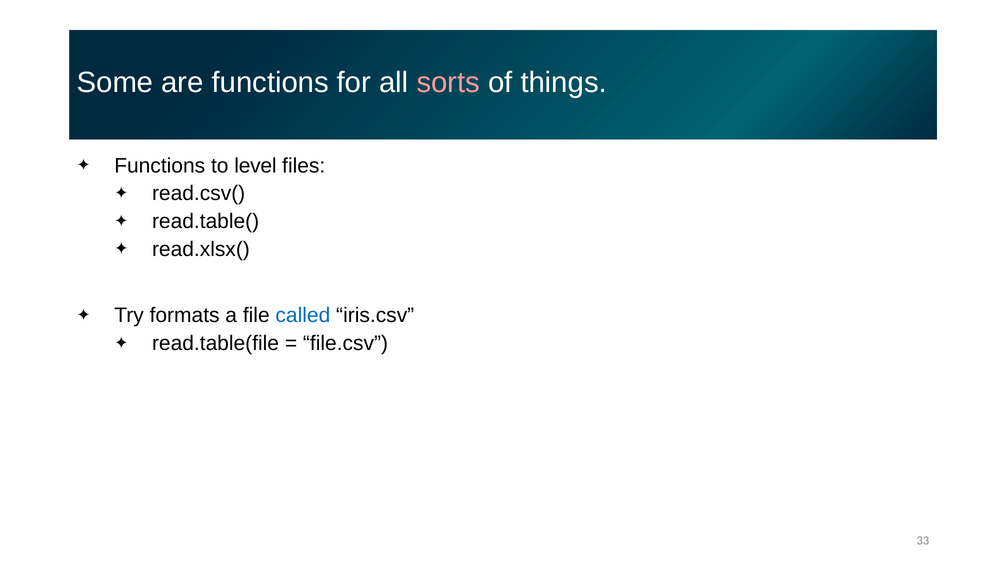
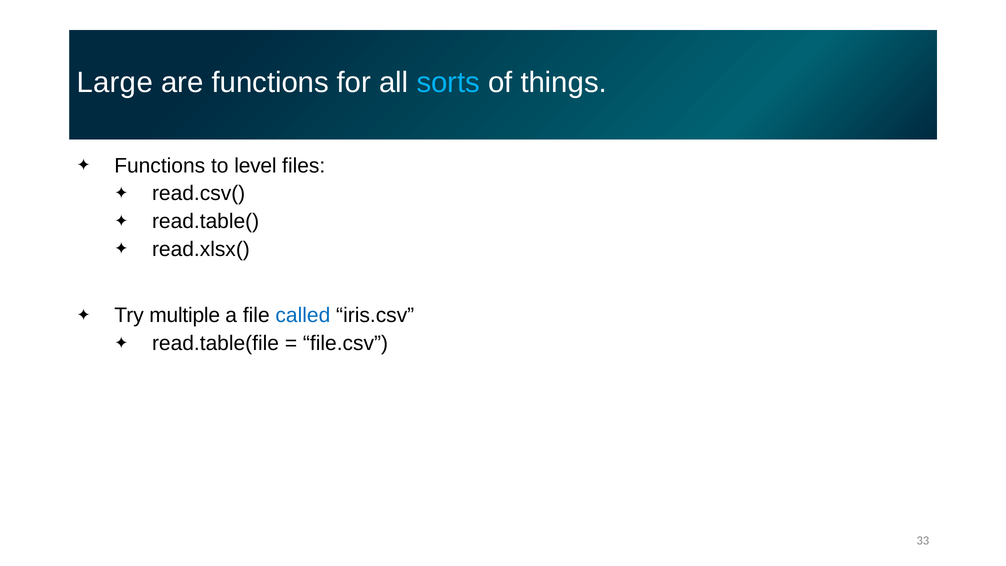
Some: Some -> Large
sorts colour: pink -> light blue
formats: formats -> multiple
